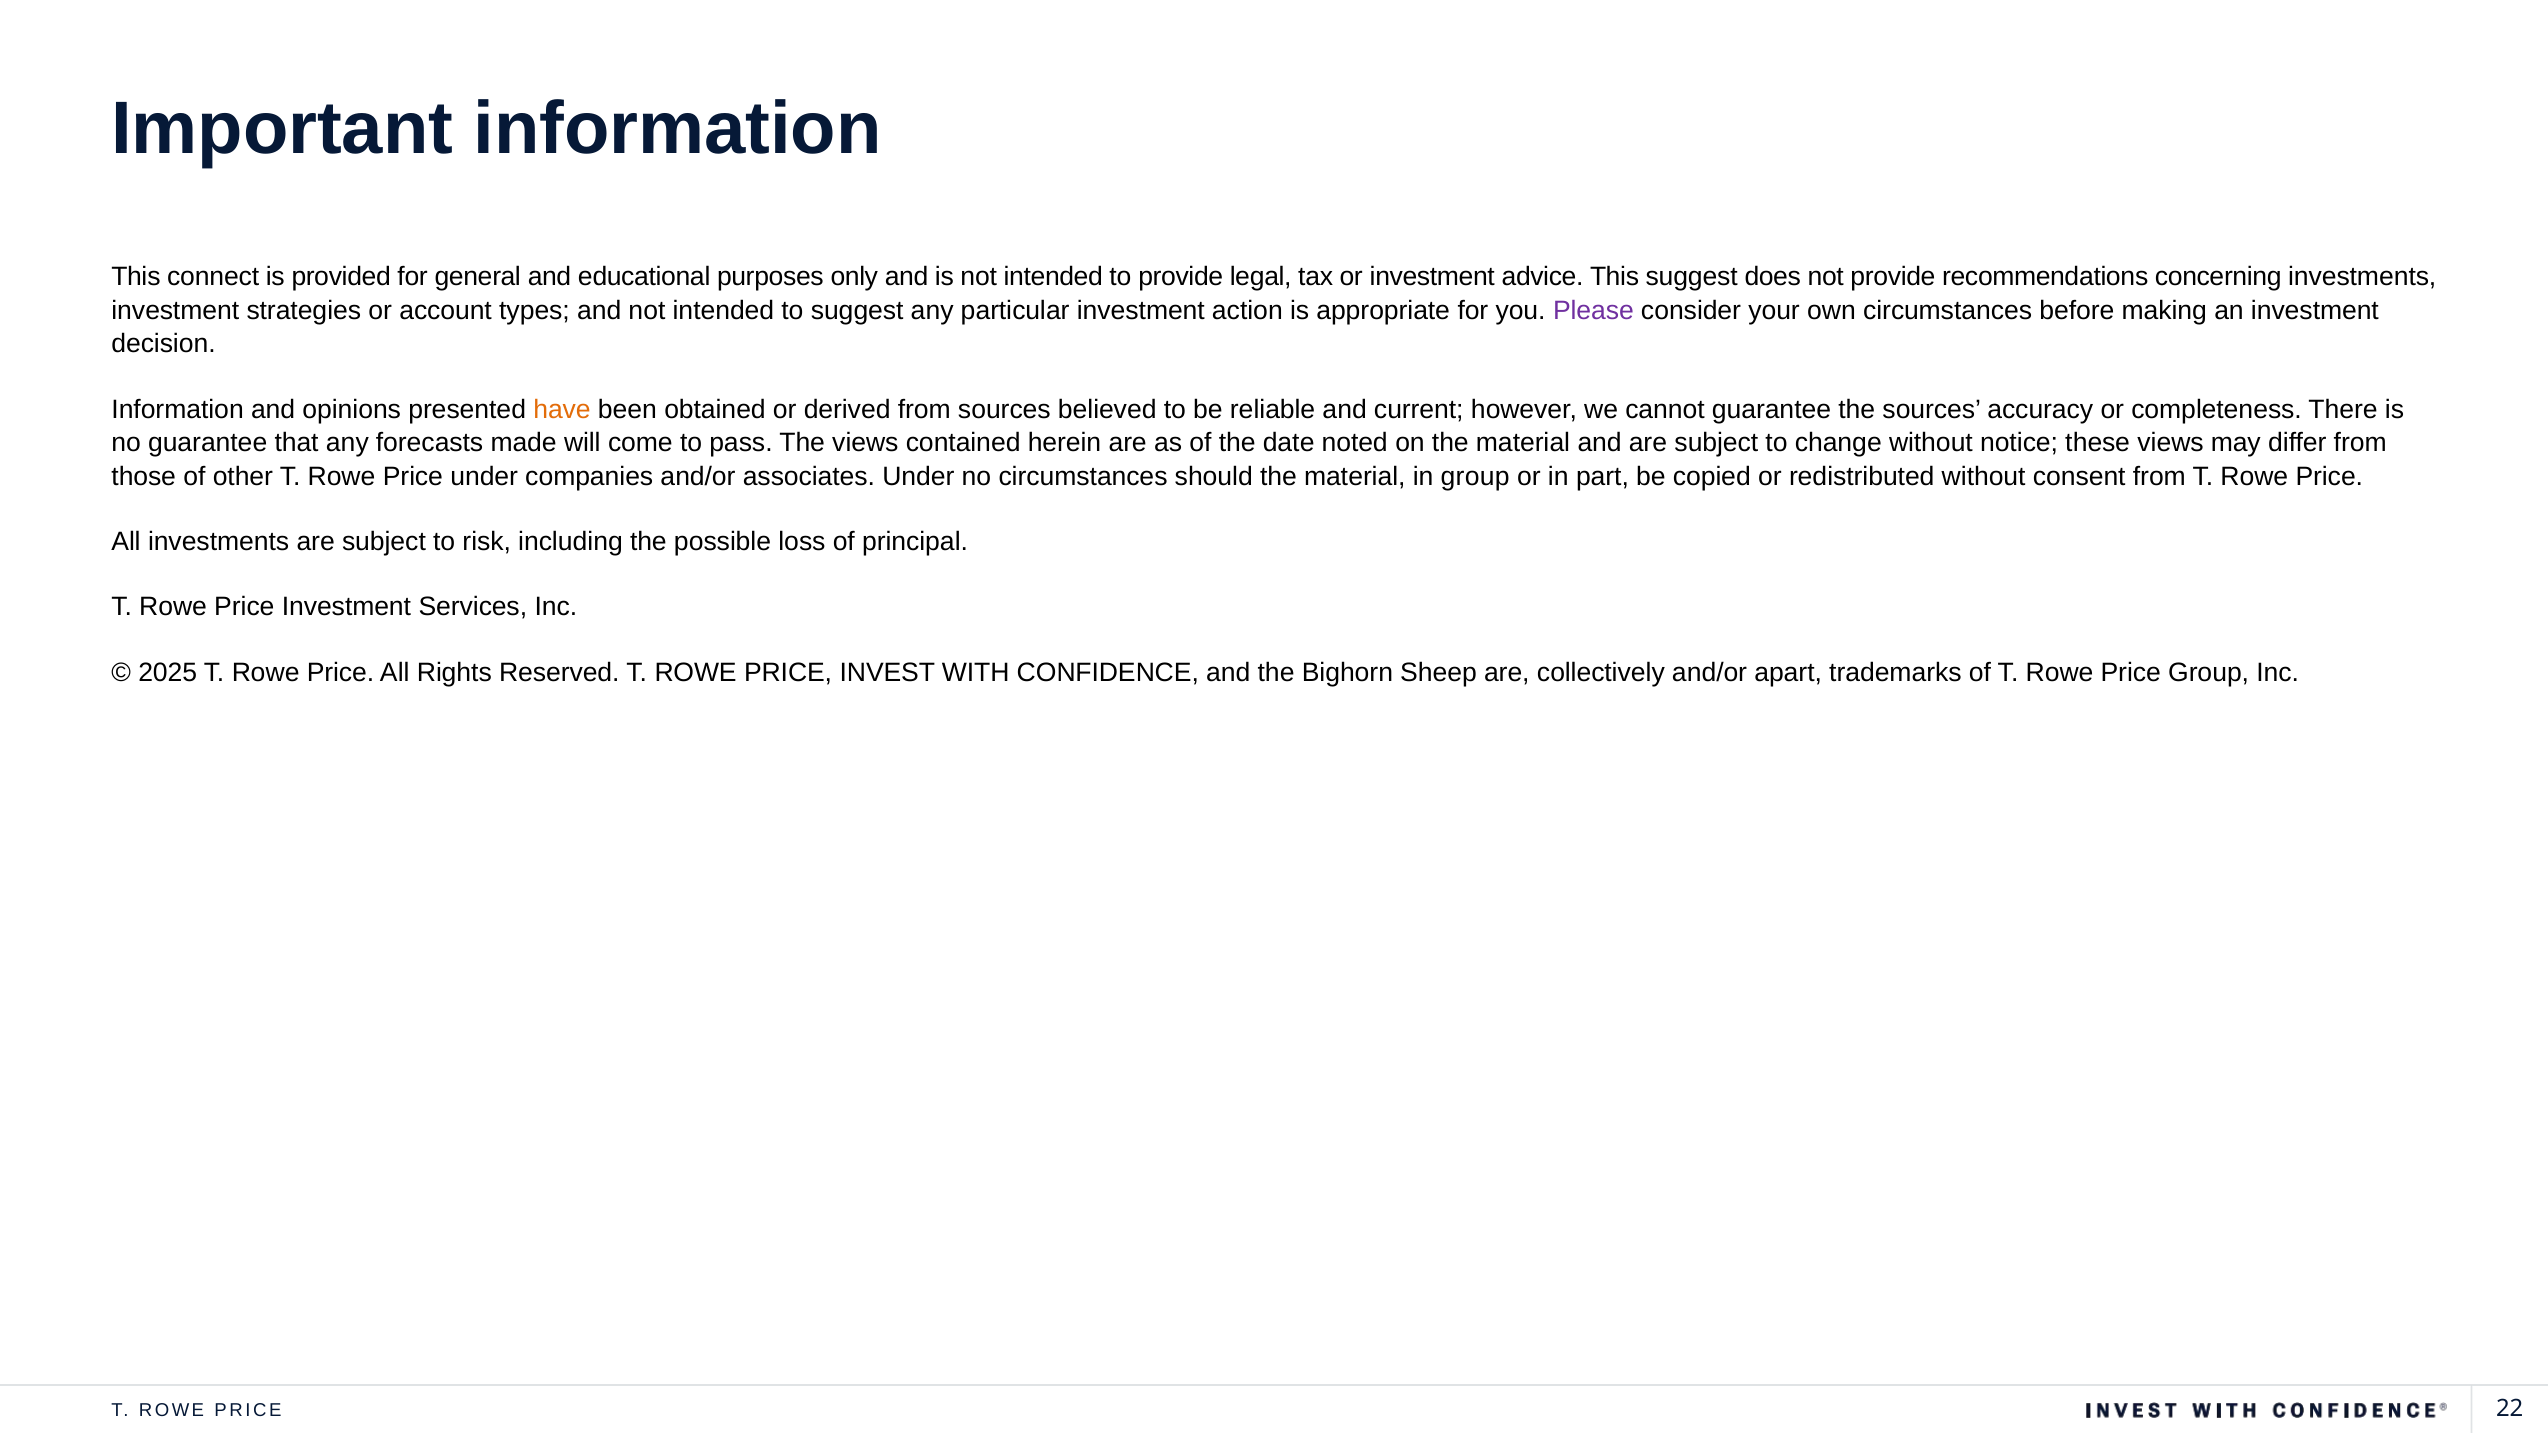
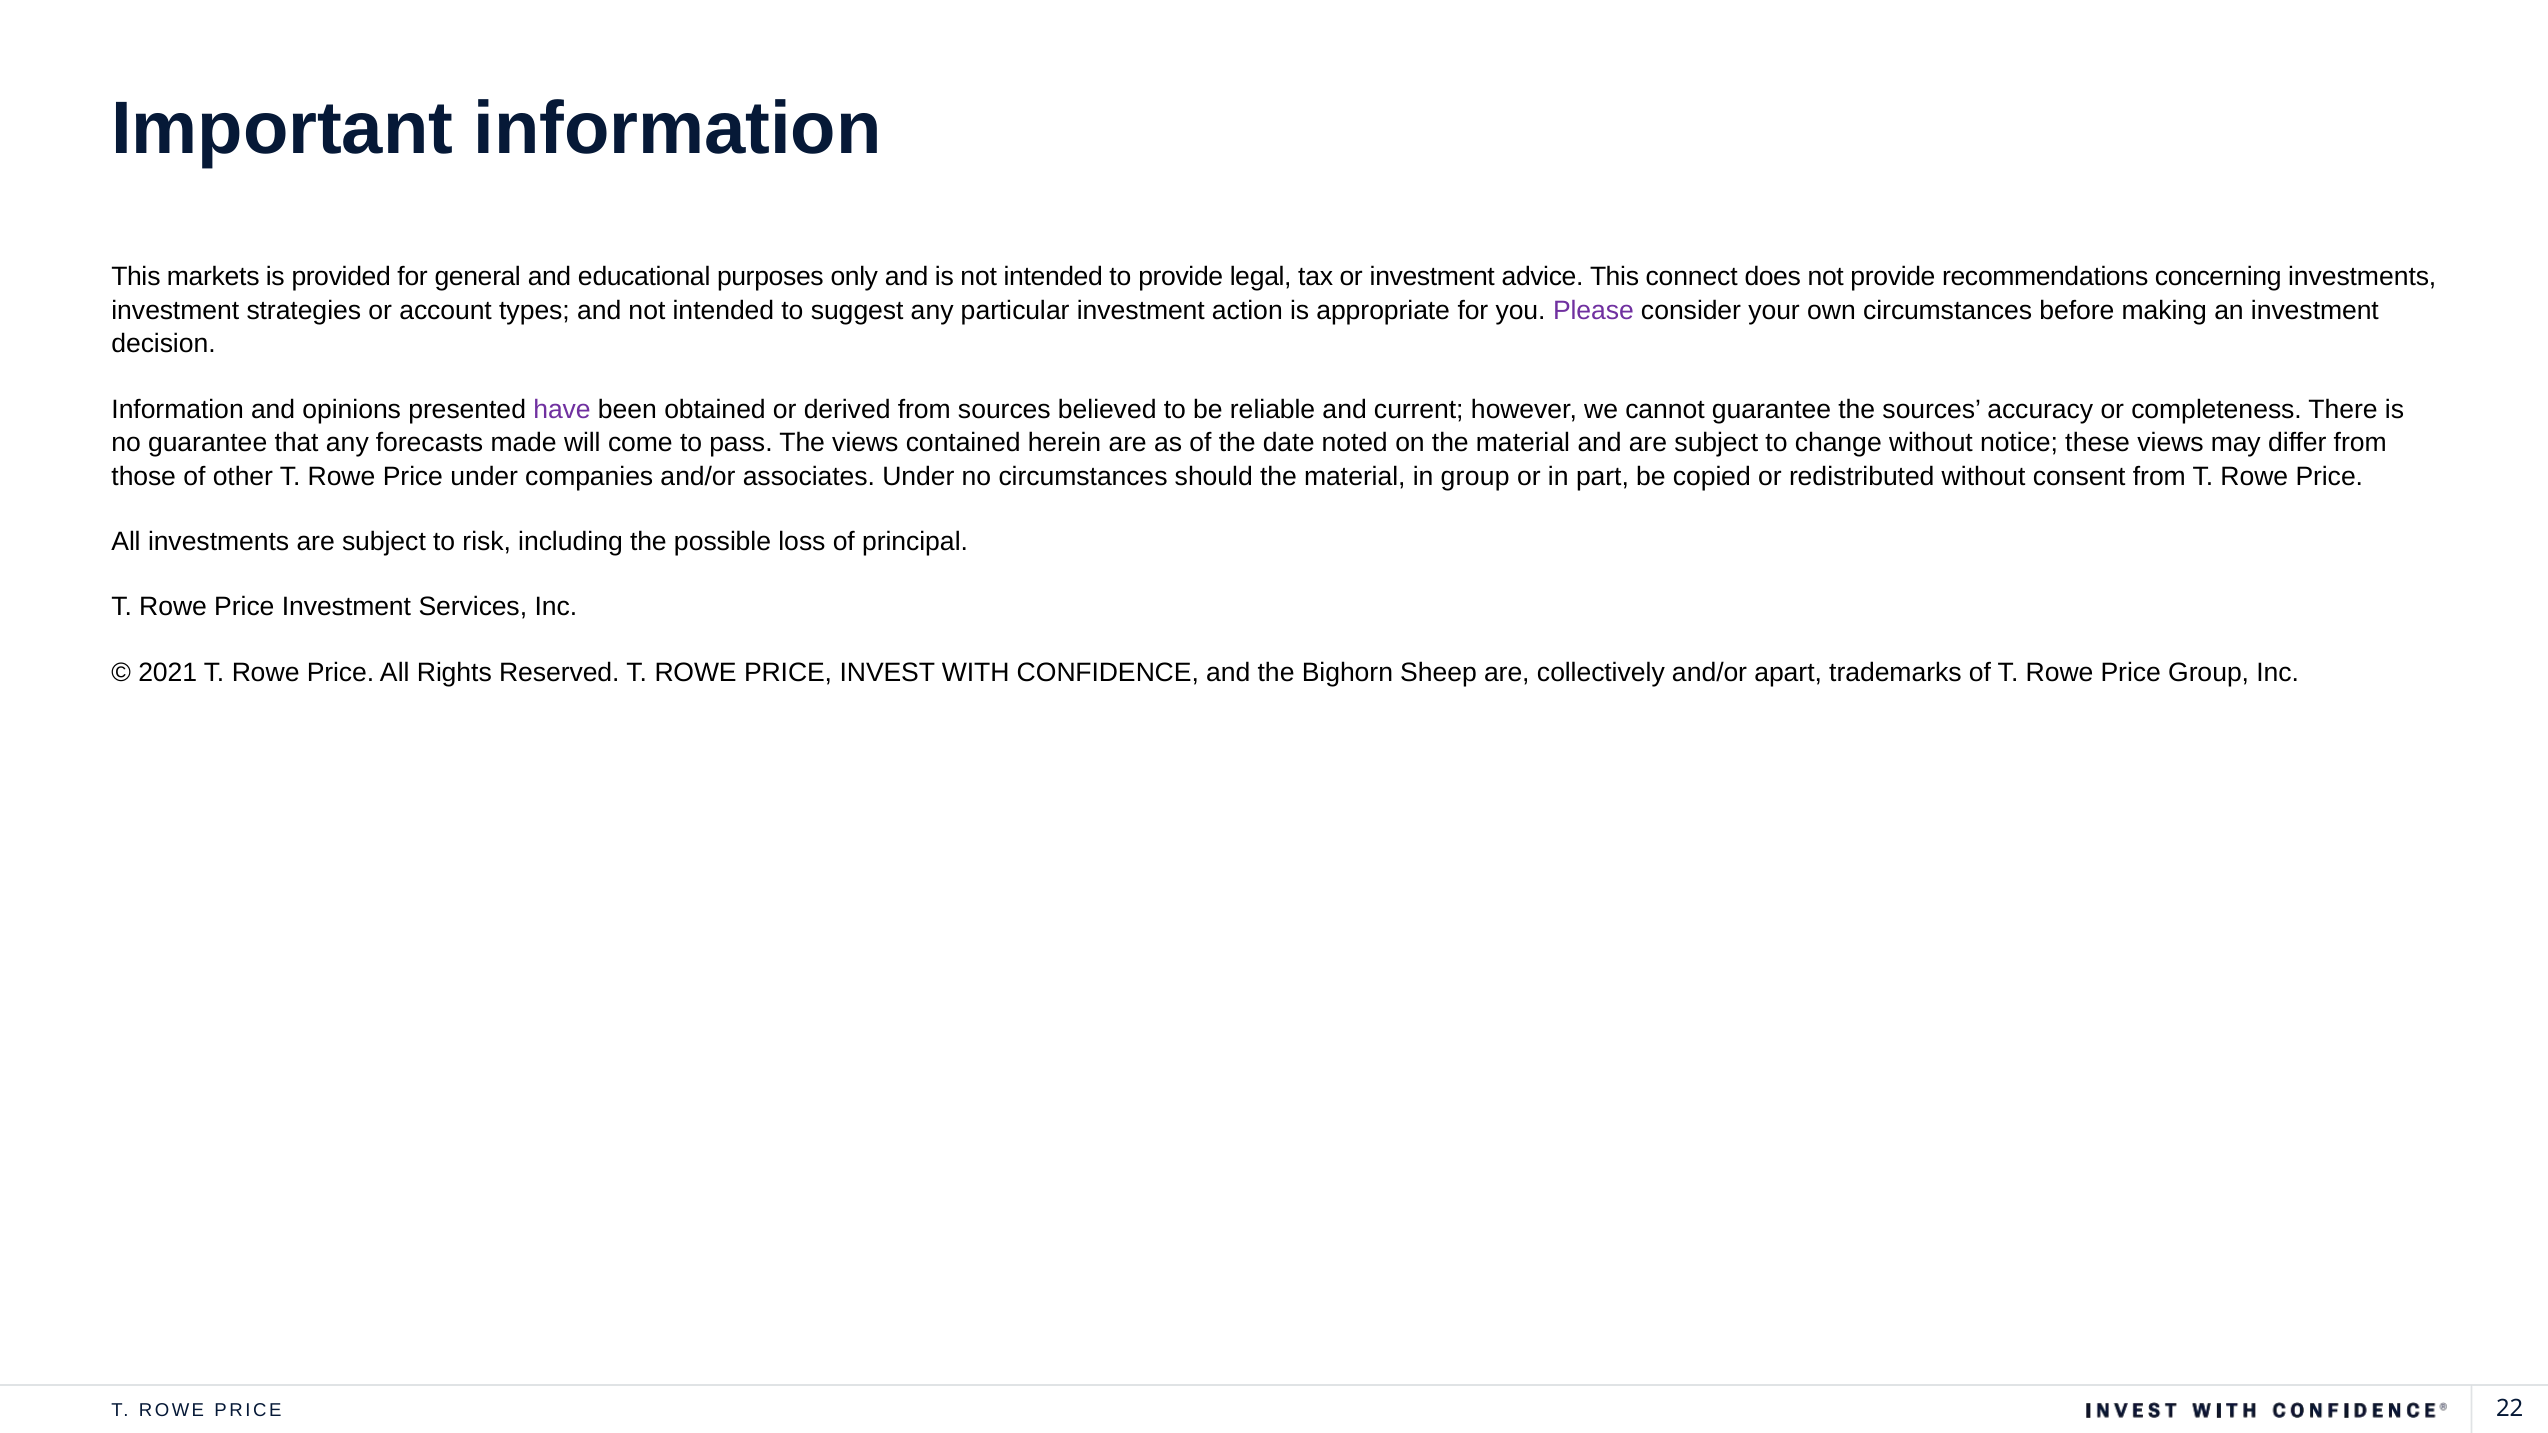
connect: connect -> markets
This suggest: suggest -> connect
have colour: orange -> purple
2025: 2025 -> 2021
